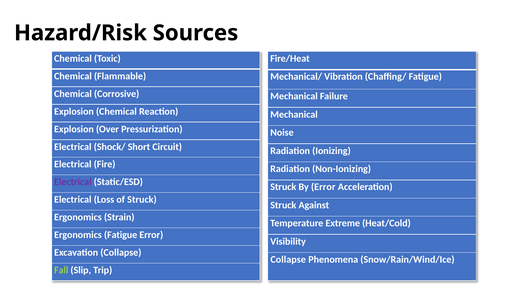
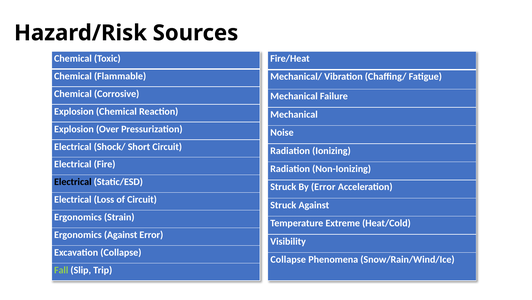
Electrical at (73, 182) colour: purple -> black
of Struck: Struck -> Circuit
Ergonomics Fatigue: Fatigue -> Against
